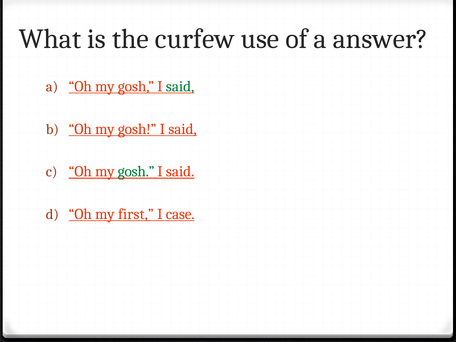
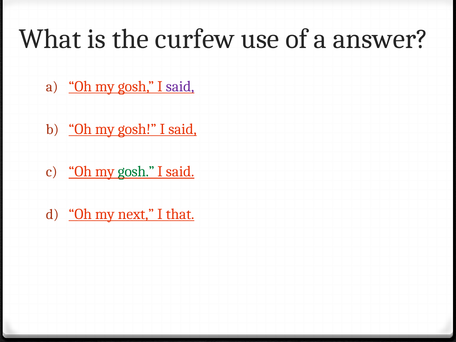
said at (180, 87) colour: green -> purple
first: first -> next
case: case -> that
